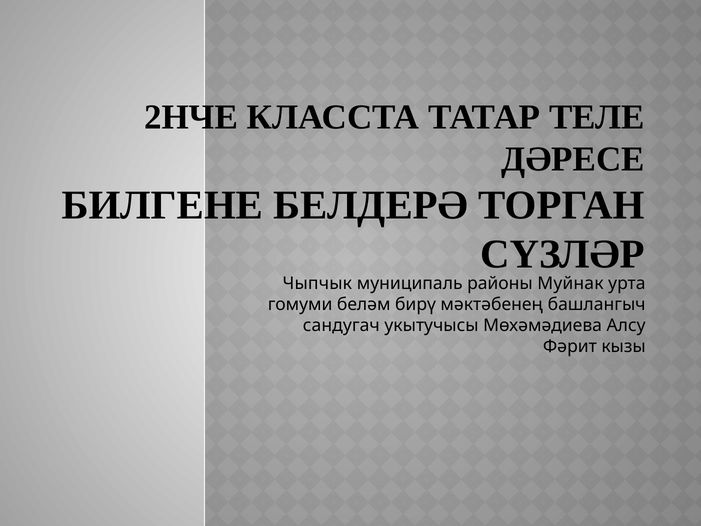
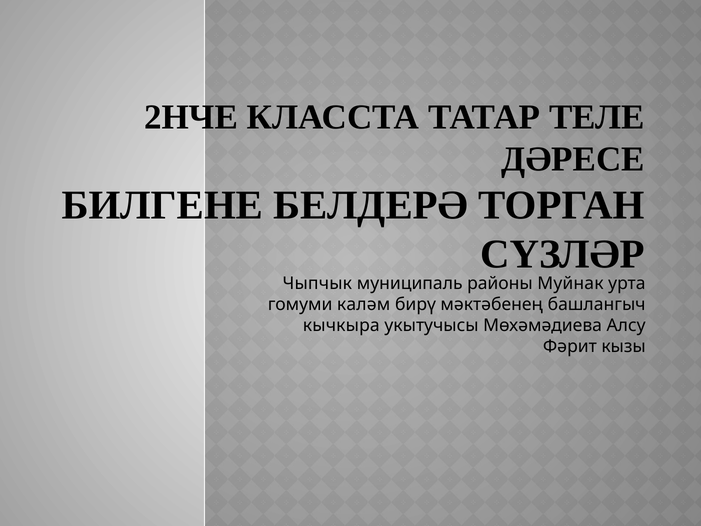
беләм: беләм -> каләм
сандугач: сандугач -> кычкыра
